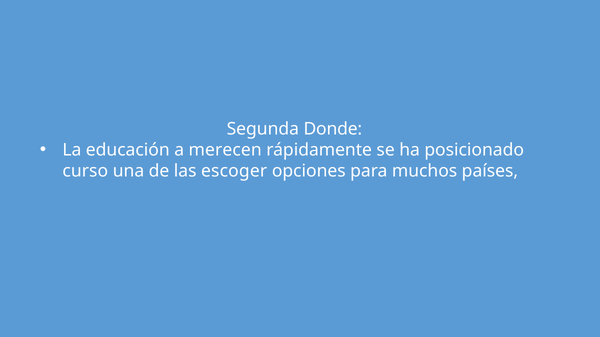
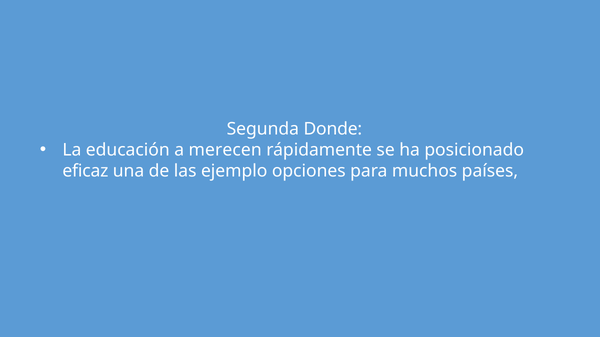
curso: curso -> eficaz
escoger: escoger -> ejemplo
